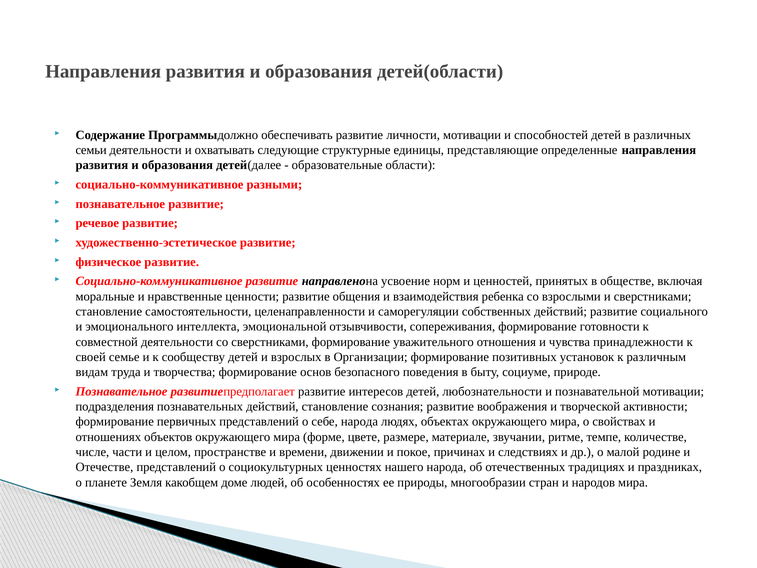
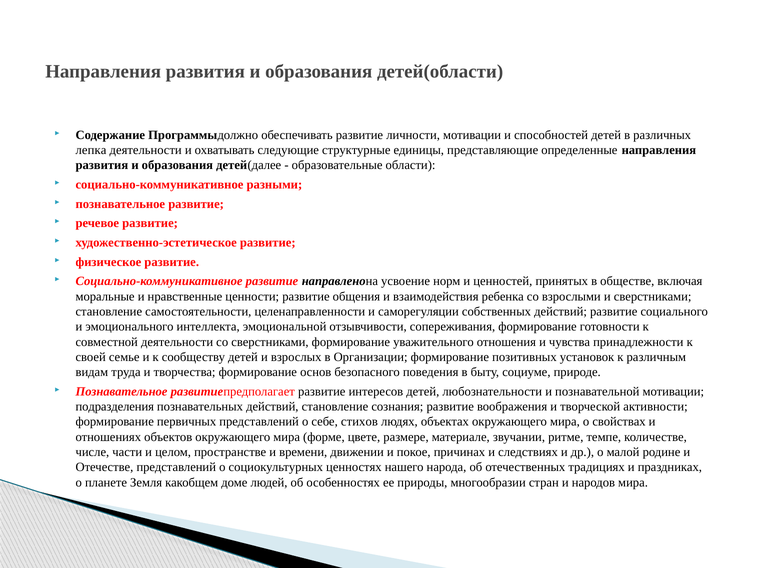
семьи: семьи -> лепка
себе народа: народа -> стихов
